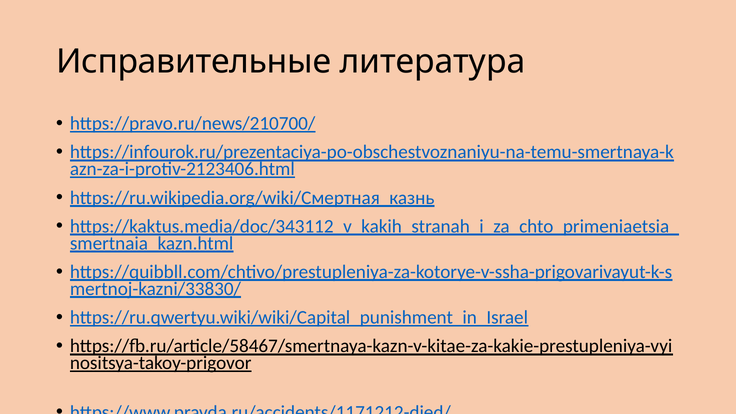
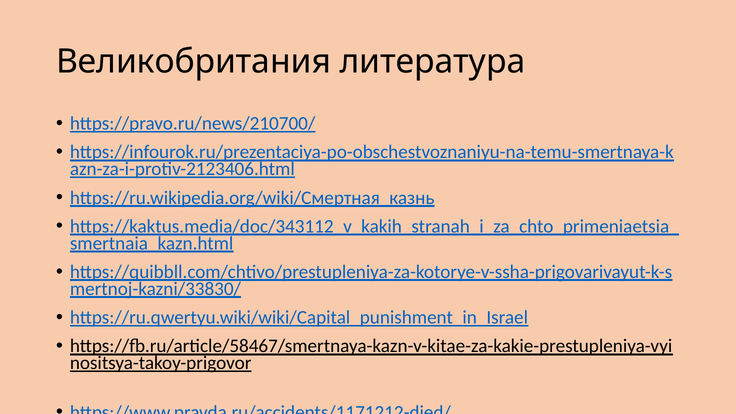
Исправительные: Исправительные -> Великобритания
